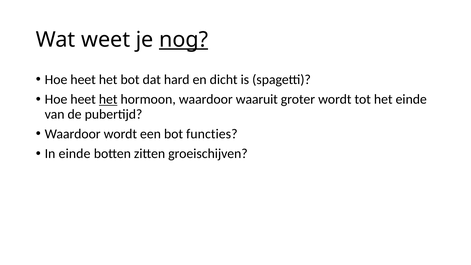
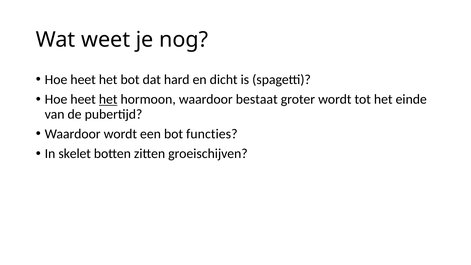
nog underline: present -> none
waaruit: waaruit -> bestaat
In einde: einde -> skelet
